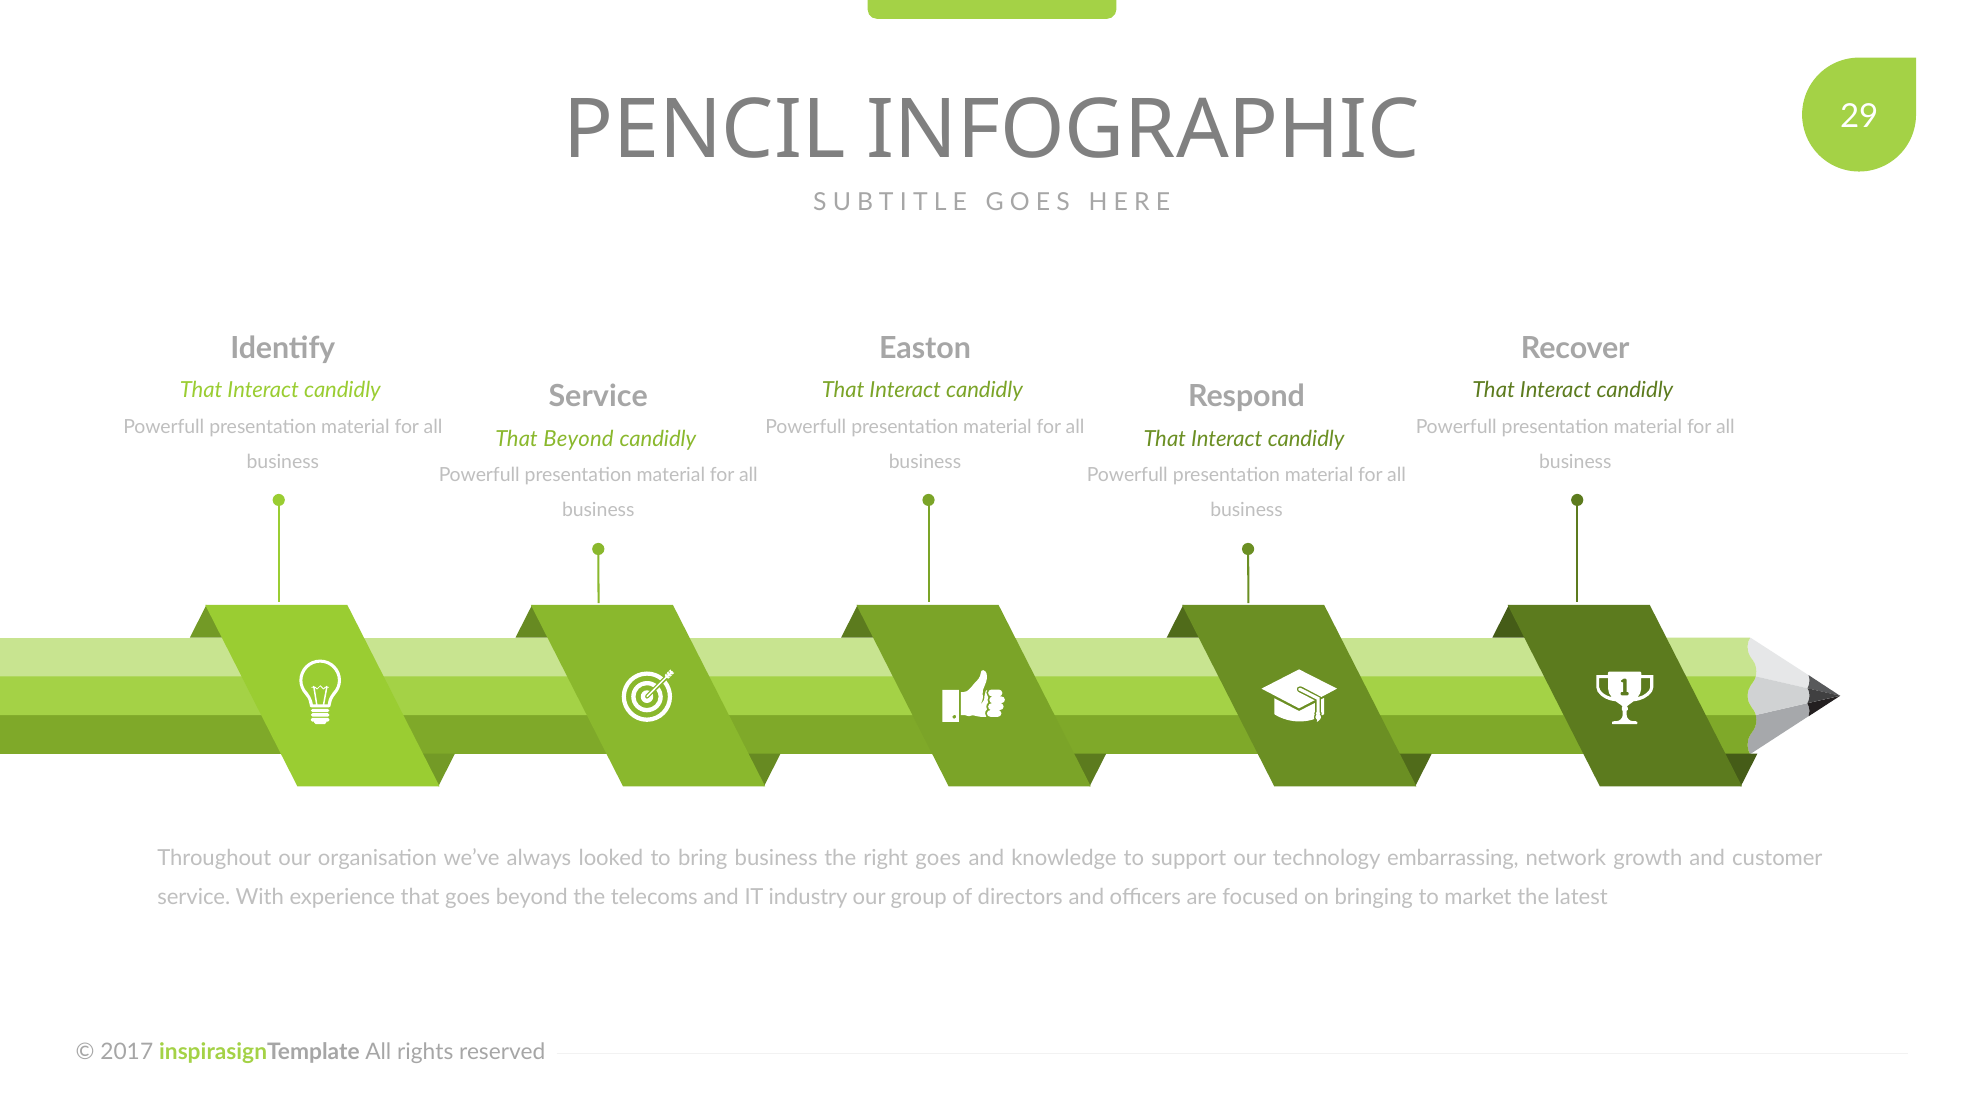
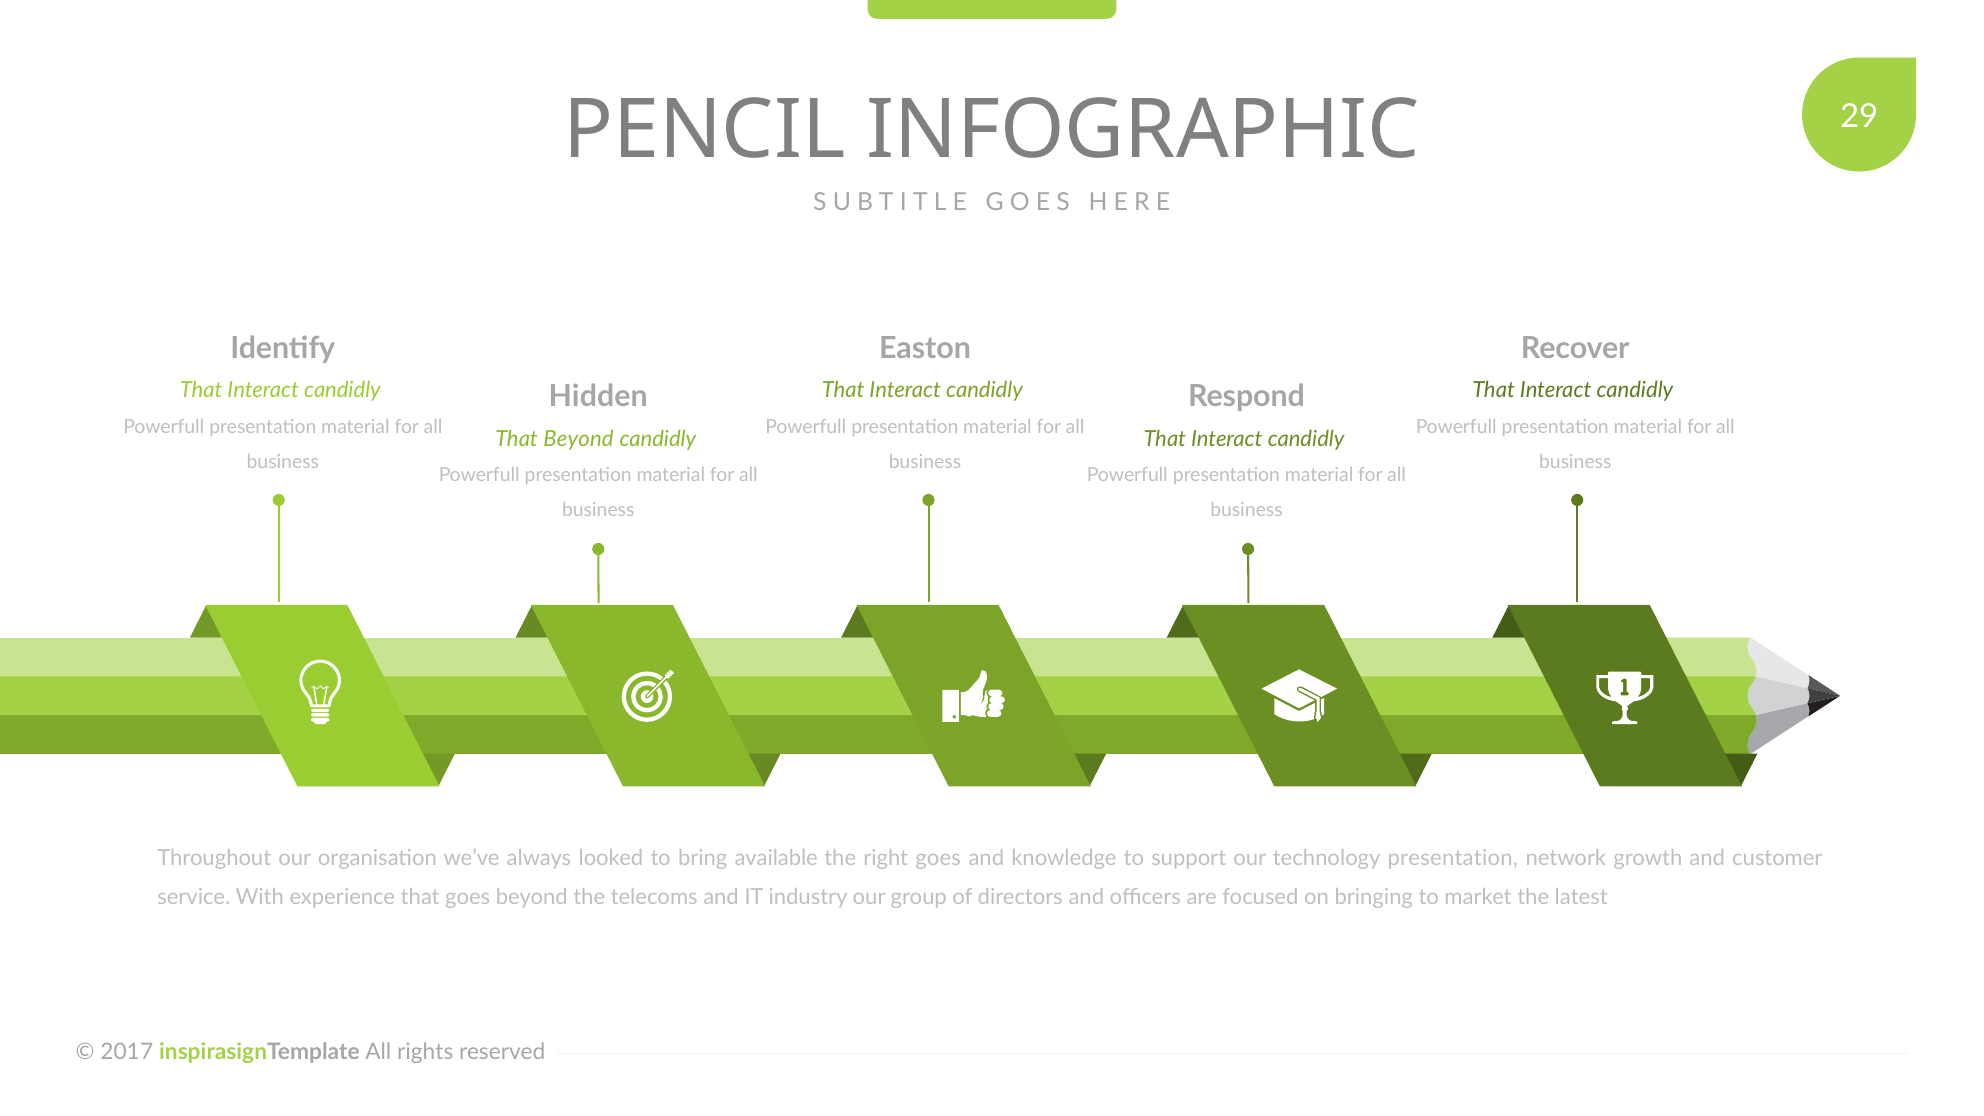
candidly Service: Service -> Hidden
bring business: business -> available
technology embarrassing: embarrassing -> presentation
